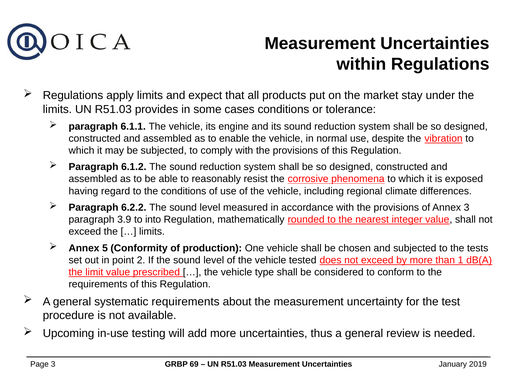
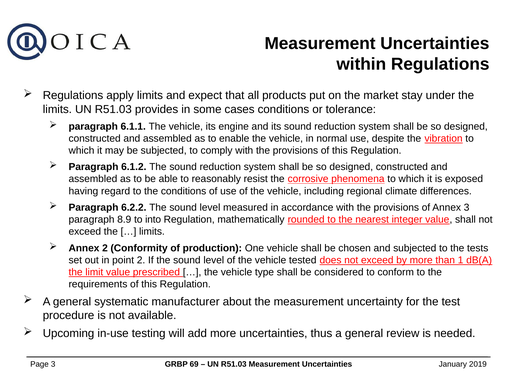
3.9: 3.9 -> 8.9
Annex 5: 5 -> 2
systematic requirements: requirements -> manufacturer
